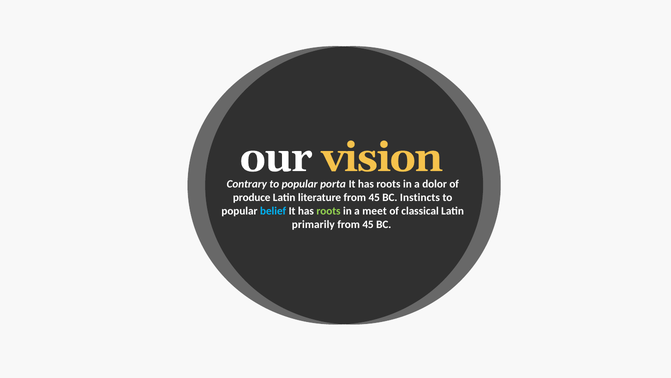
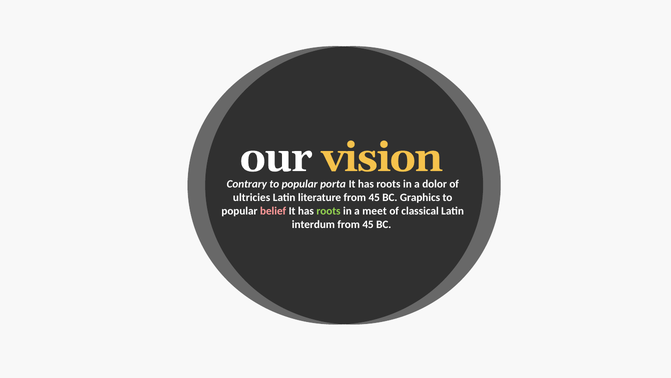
produce: produce -> ultricies
Instincts: Instincts -> Graphics
belief colour: light blue -> pink
primarily: primarily -> interdum
